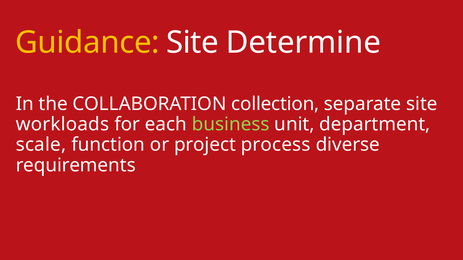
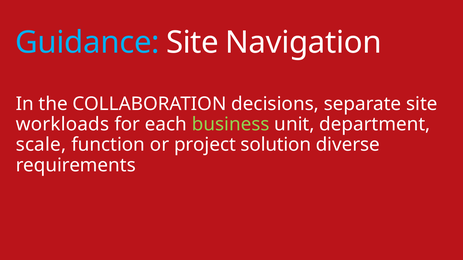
Guidance colour: yellow -> light blue
Determine: Determine -> Navigation
collection: collection -> decisions
process: process -> solution
